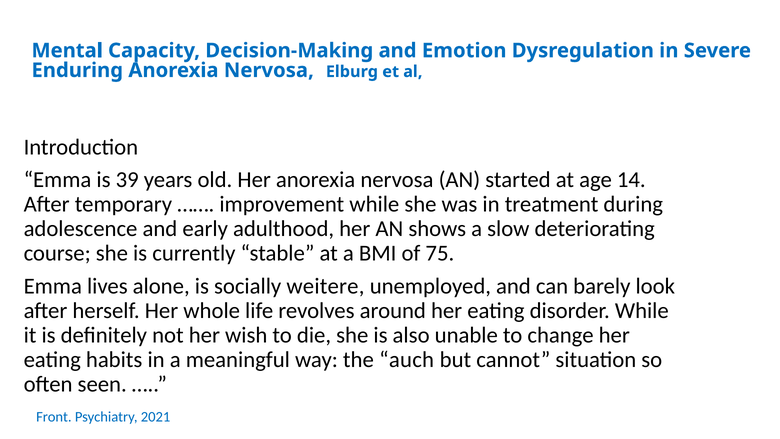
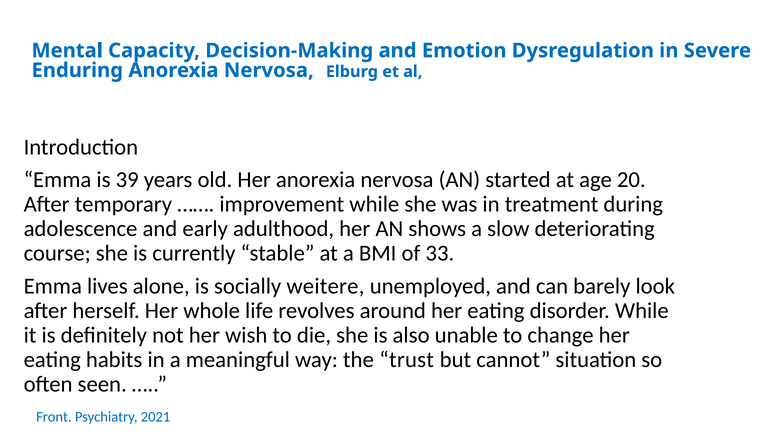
14: 14 -> 20
75: 75 -> 33
auch: auch -> trust
